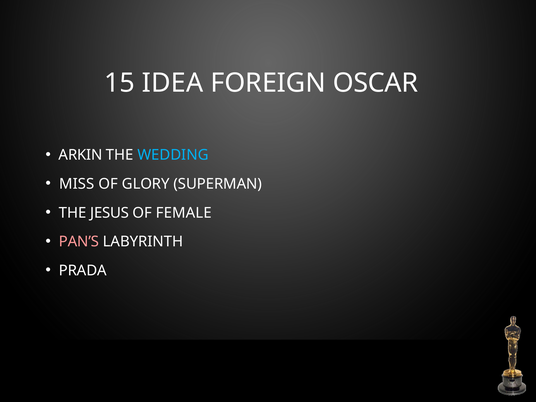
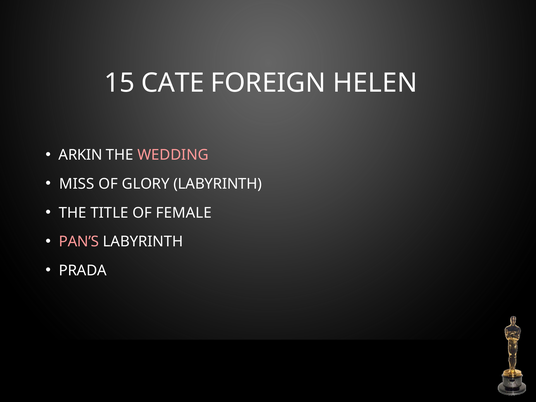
IDEA: IDEA -> CATE
OSCAR: OSCAR -> HELEN
WEDDING colour: light blue -> pink
GLORY SUPERMAN: SUPERMAN -> LABYRINTH
JESUS: JESUS -> TITLE
